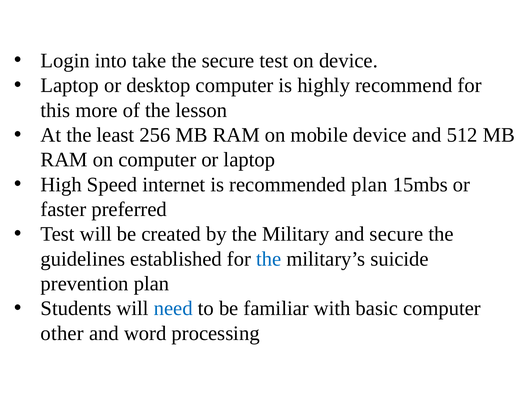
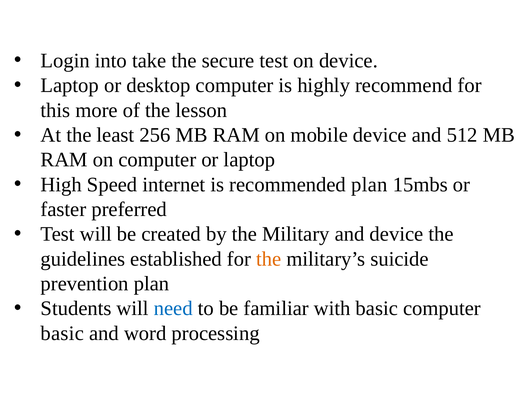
and secure: secure -> device
the at (269, 259) colour: blue -> orange
other at (62, 333): other -> basic
